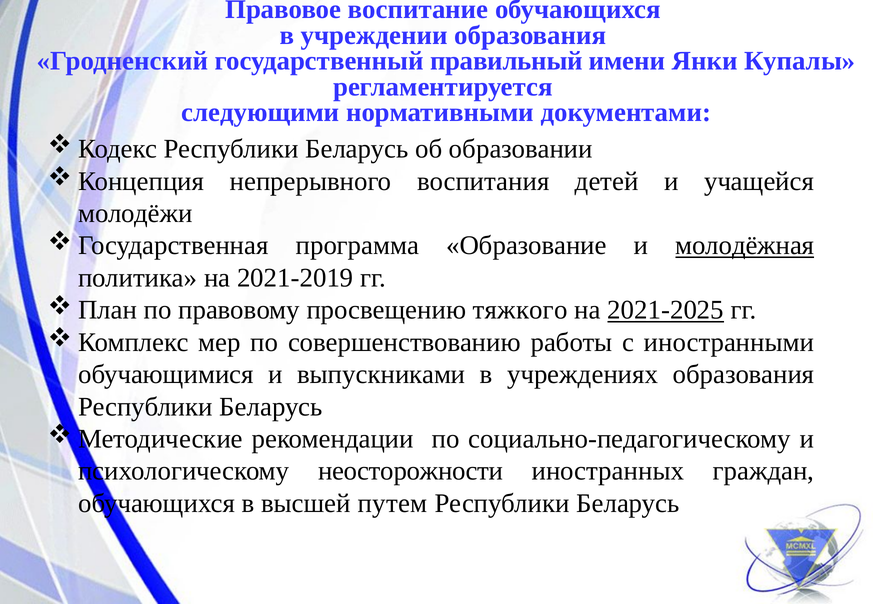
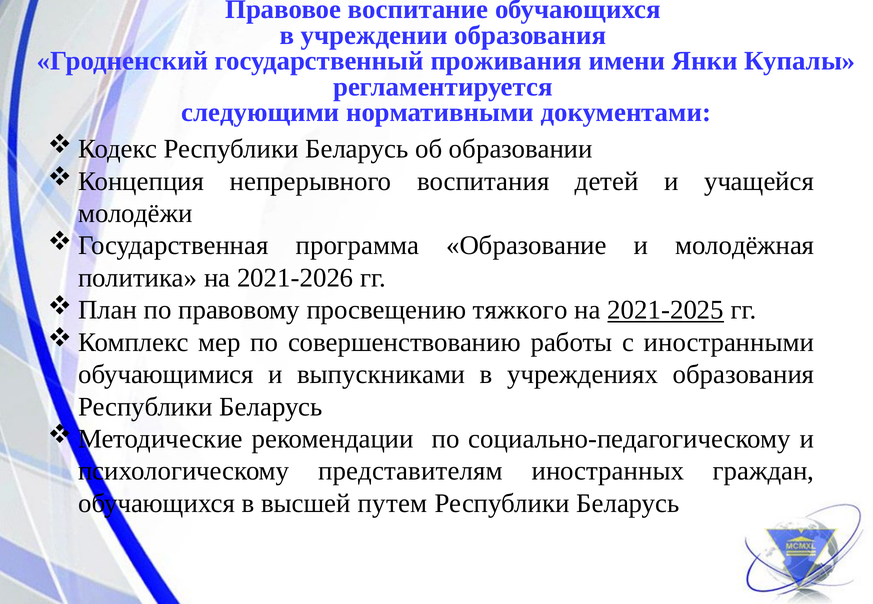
правильный: правильный -> проживания
молодёжная underline: present -> none
2021-2019: 2021-2019 -> 2021-2026
неосторожности: неосторожности -> представителям
